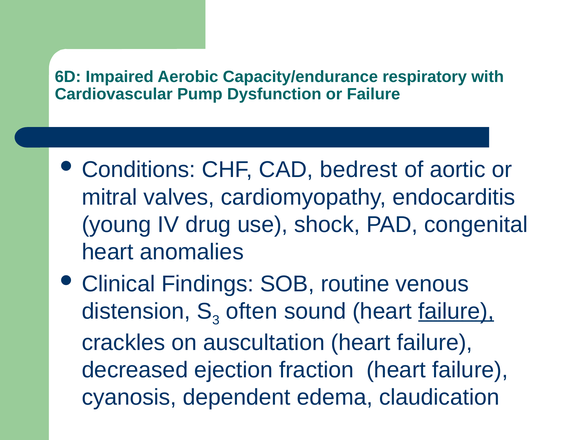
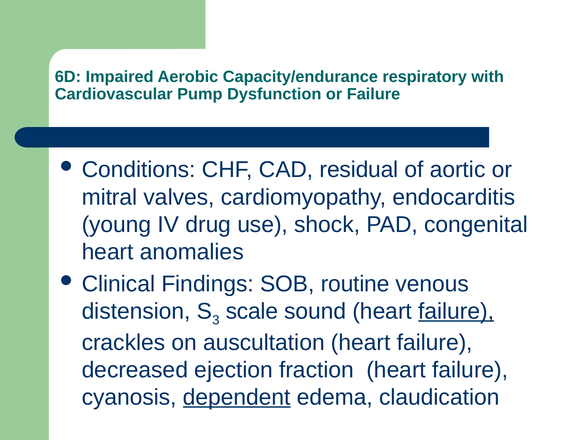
bedrest: bedrest -> residual
often: often -> scale
dependent underline: none -> present
